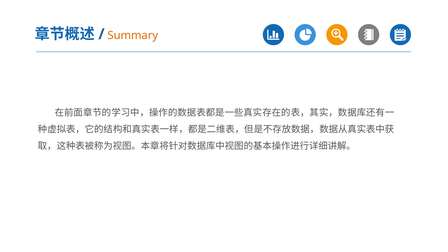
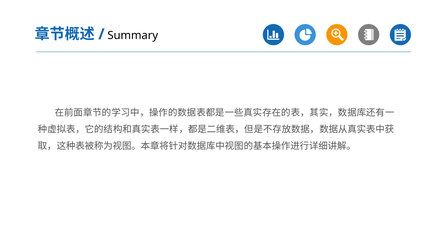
Summary colour: orange -> black
